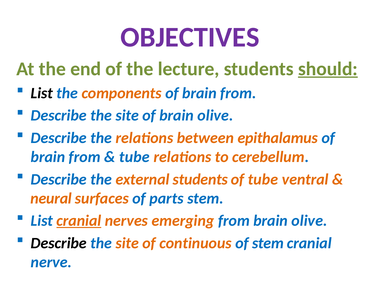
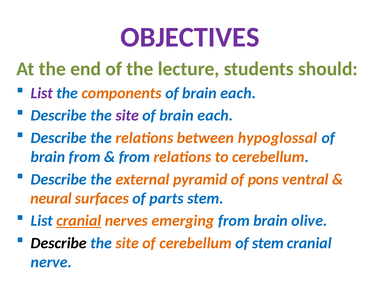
should underline: present -> none
List at (42, 93) colour: black -> purple
components of brain from: from -> each
site at (127, 116) colour: blue -> purple
olive at (215, 116): olive -> each
epithalamus: epithalamus -> hypoglossal
tube at (134, 157): tube -> from
external students: students -> pyramid
of tube: tube -> pons
of continuous: continuous -> cerebellum
